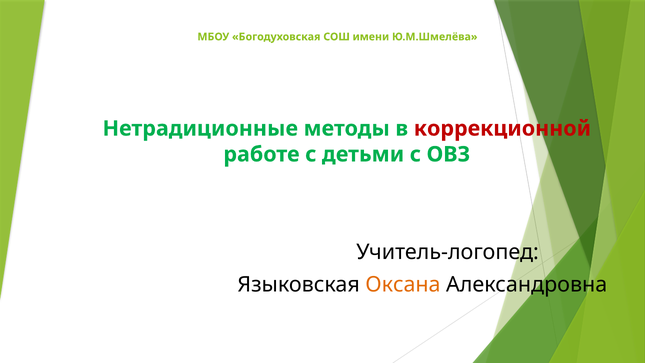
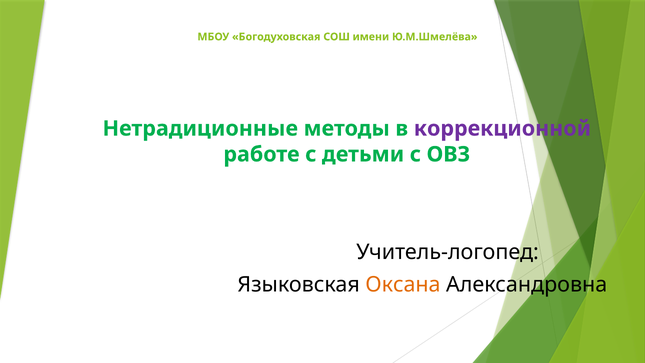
коррекционной colour: red -> purple
